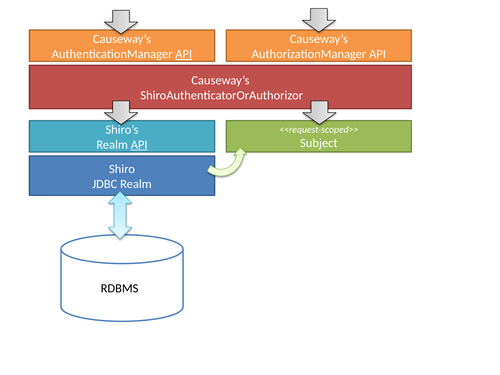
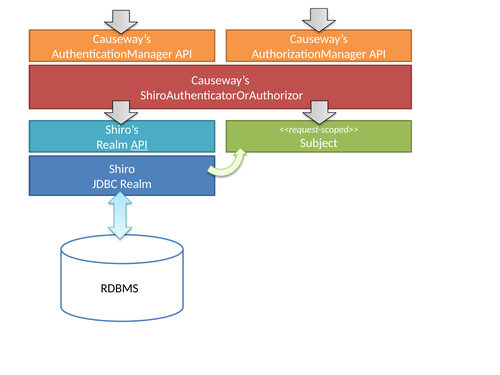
API at (184, 54) underline: present -> none
